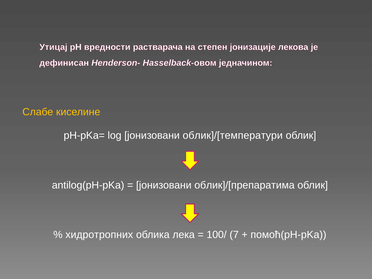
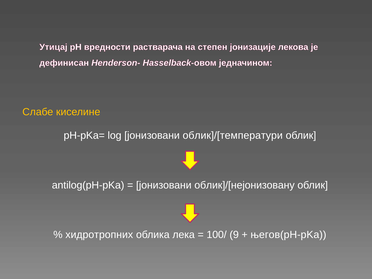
облик]/[препаратима: облик]/[препаратима -> облик]/[нејонизовану
7: 7 -> 9
помоћ(pH-pKa: помоћ(pH-pKa -> његов(pH-pKa
